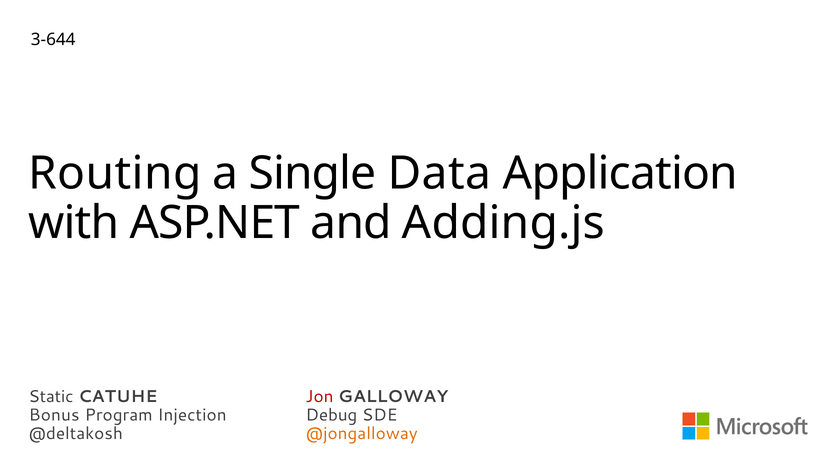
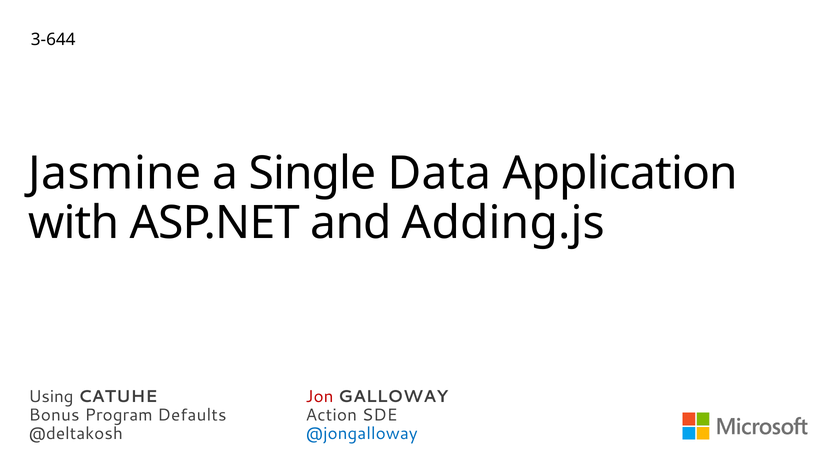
Routing: Routing -> Jasmine
Static: Static -> Using
Injection: Injection -> Defaults
Debug: Debug -> Action
@jongalloway colour: orange -> blue
